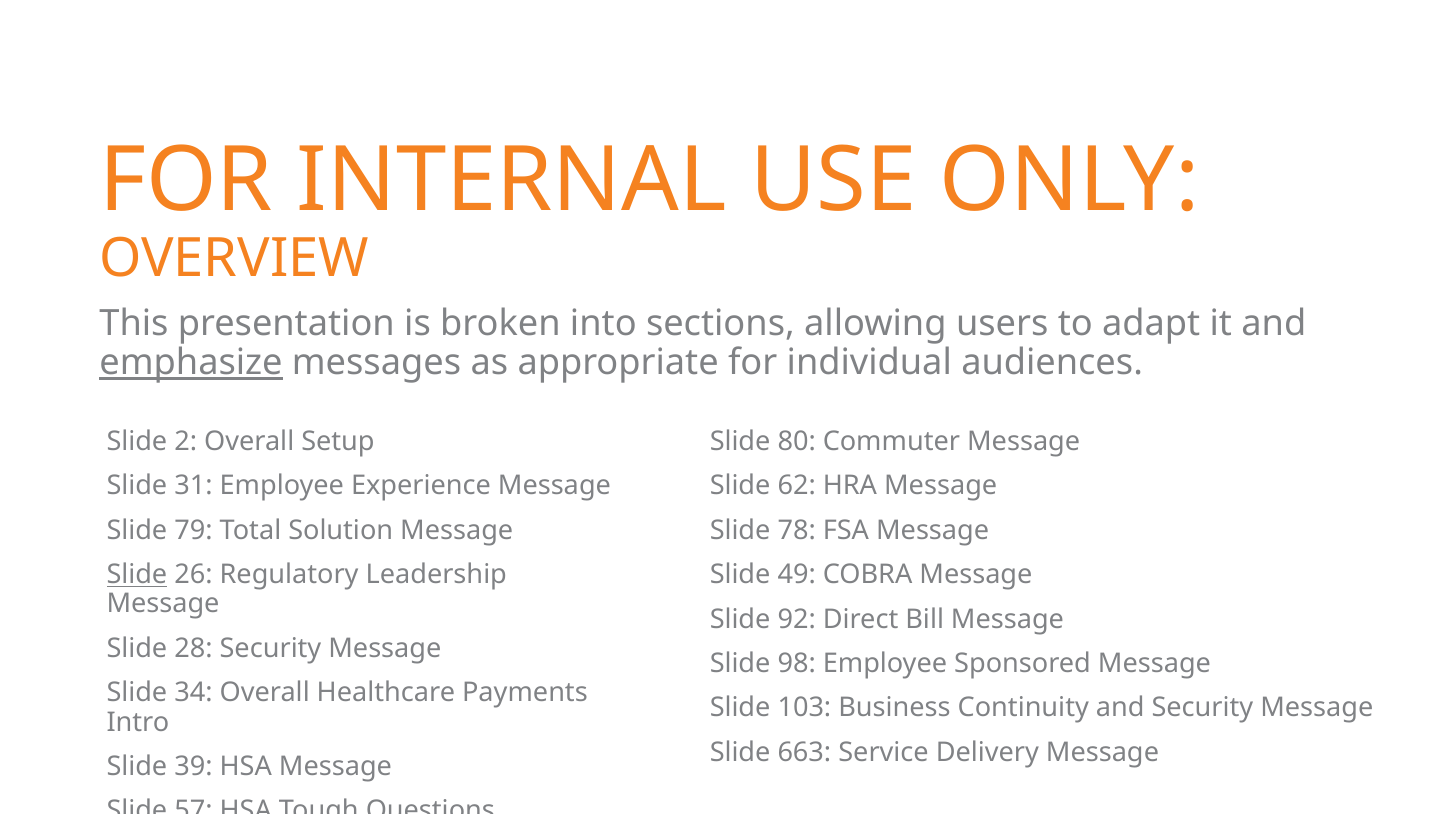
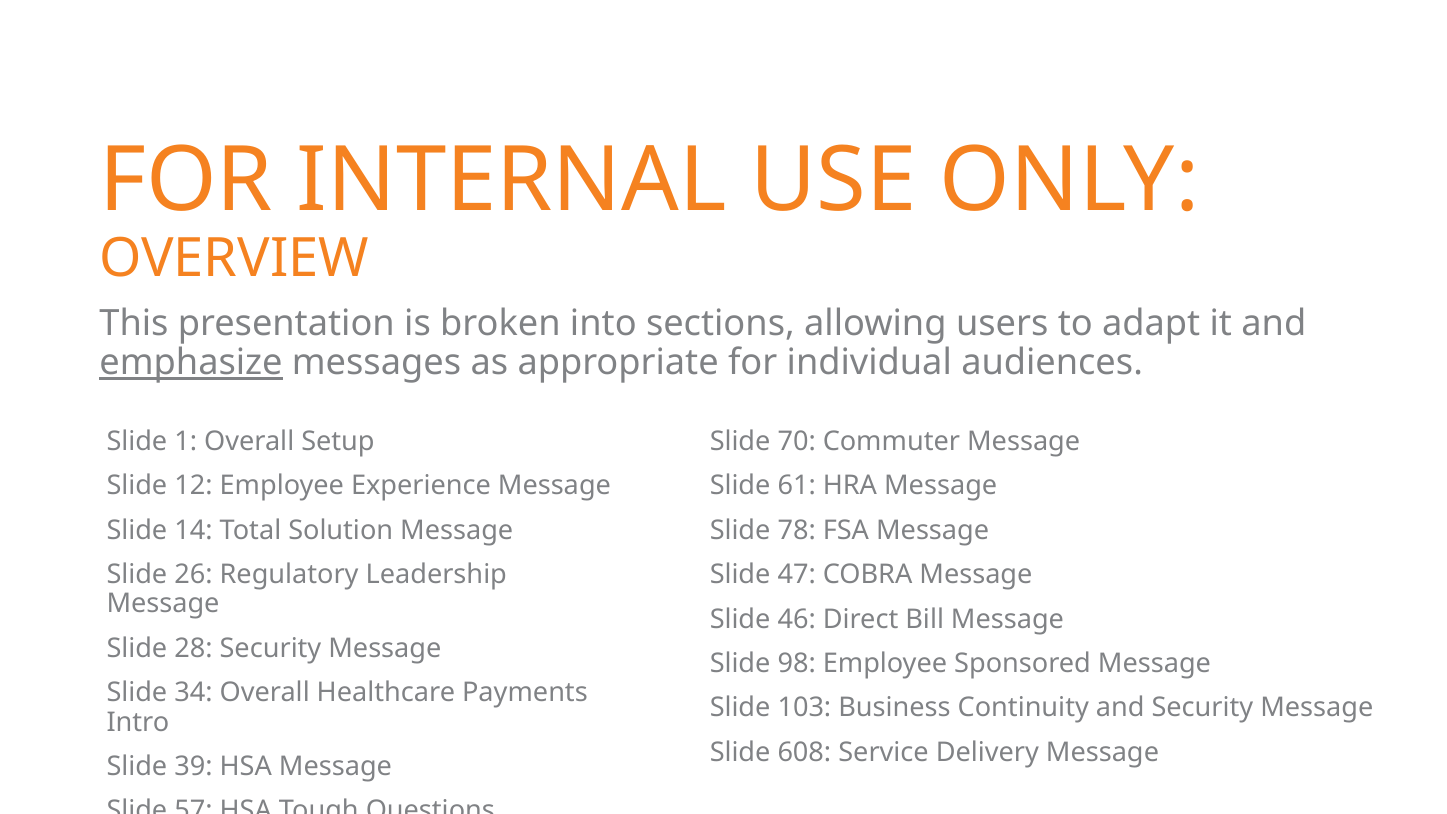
2: 2 -> 1
80: 80 -> 70
31: 31 -> 12
62: 62 -> 61
79: 79 -> 14
Slide at (137, 575) underline: present -> none
49: 49 -> 47
92: 92 -> 46
663: 663 -> 608
